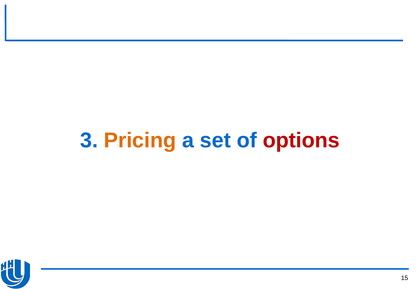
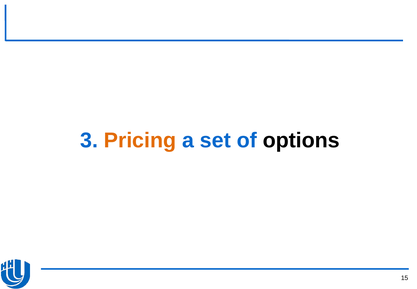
options colour: red -> black
